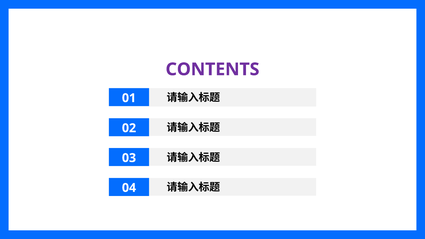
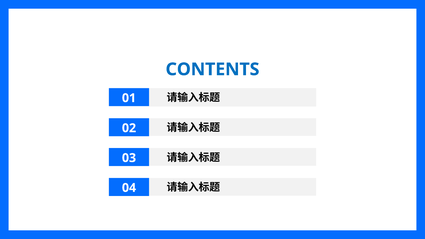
CONTENTS colour: purple -> blue
